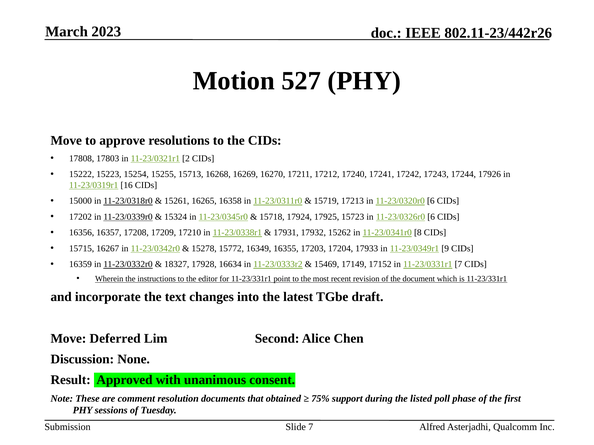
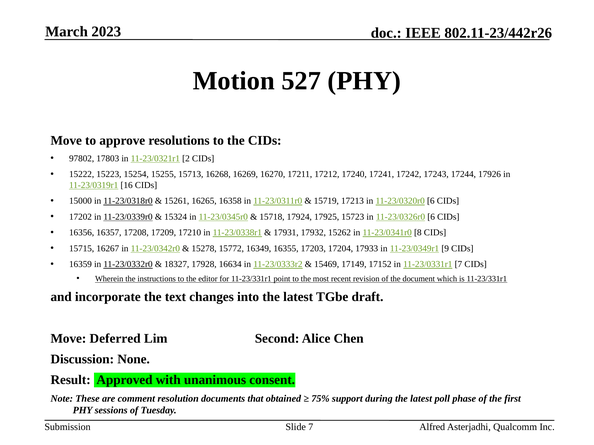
17808: 17808 -> 97802
during the listed: listed -> latest
